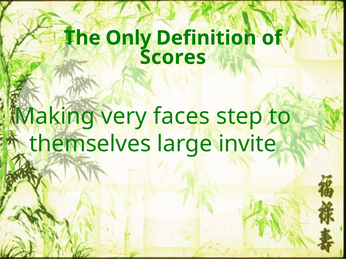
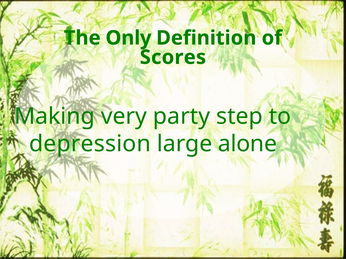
faces: faces -> party
themselves: themselves -> depression
invite: invite -> alone
